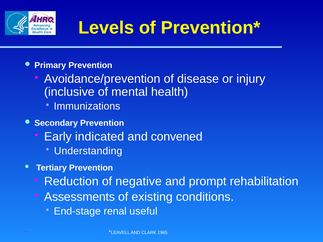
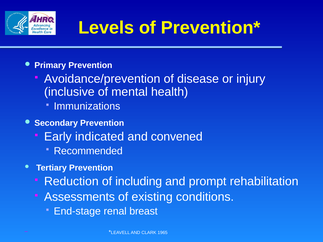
Understanding: Understanding -> Recommended
negative: negative -> including
useful: useful -> breast
